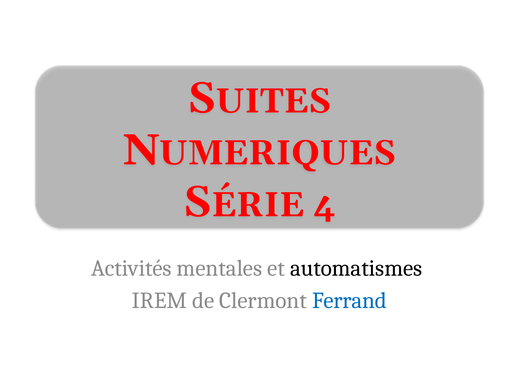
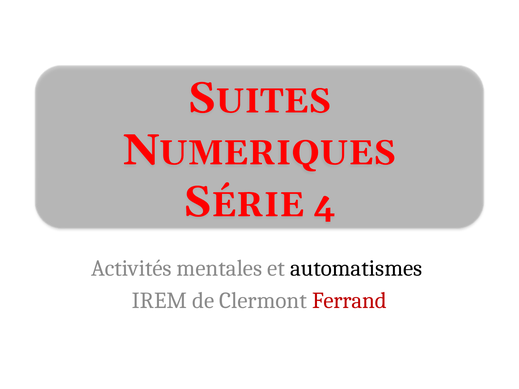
Ferrand colour: blue -> red
